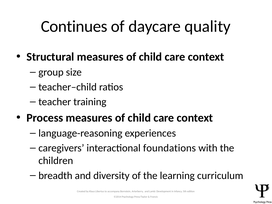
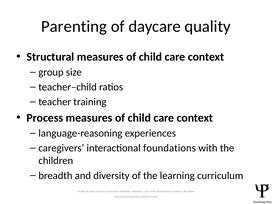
Continues: Continues -> Parenting
